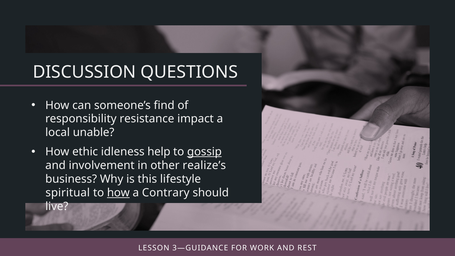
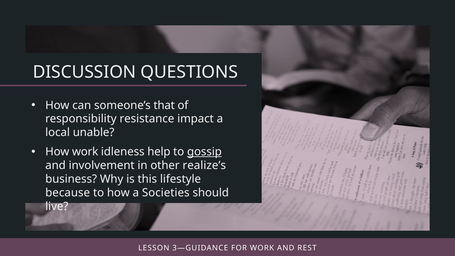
find: find -> that
How ethic: ethic -> work
spiritual: spiritual -> because
how at (118, 193) underline: present -> none
Contrary: Contrary -> Societies
